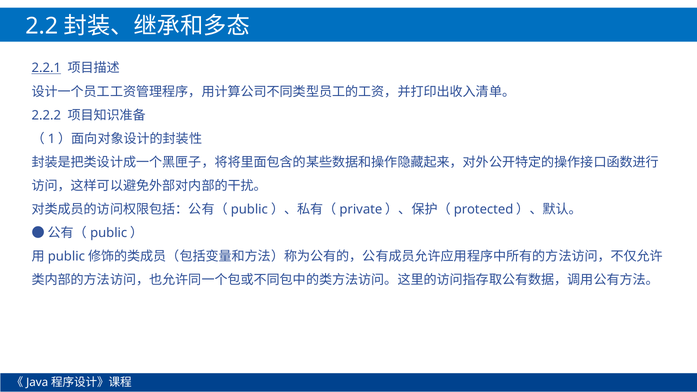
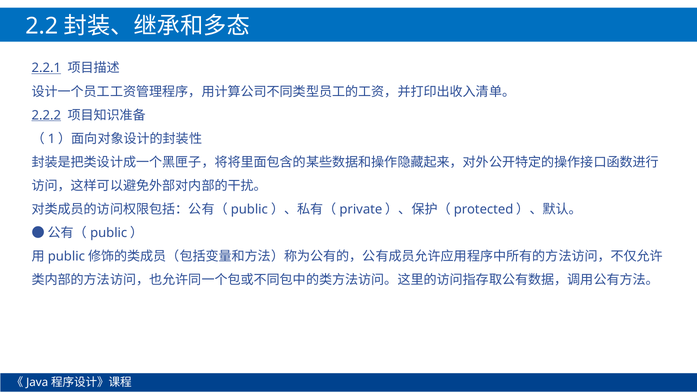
2.2.2 underline: none -> present
